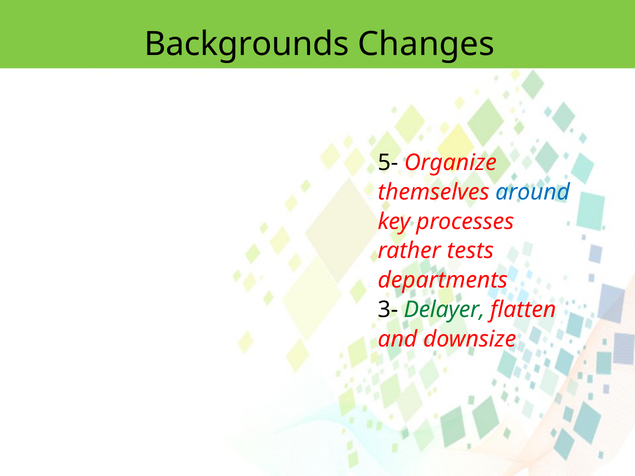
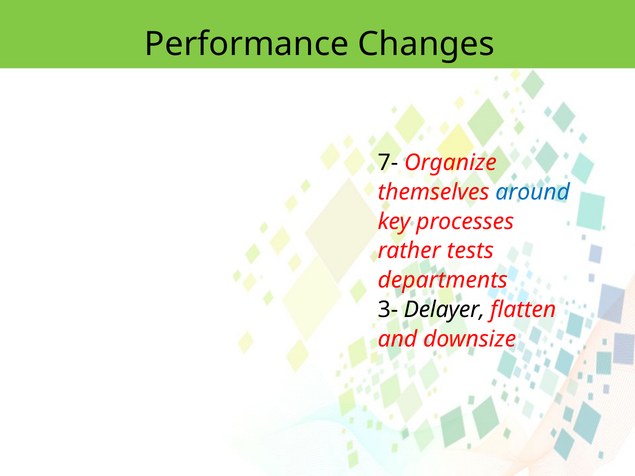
Backgrounds: Backgrounds -> Performance
5-: 5- -> 7-
Delayer colour: green -> black
